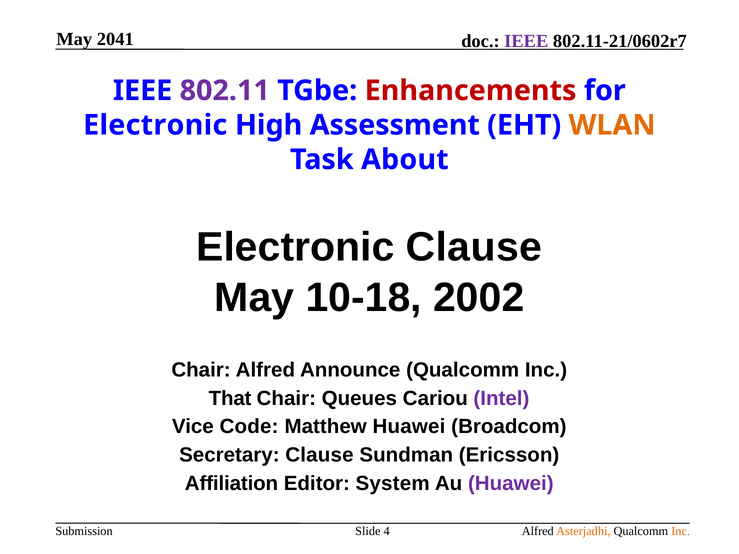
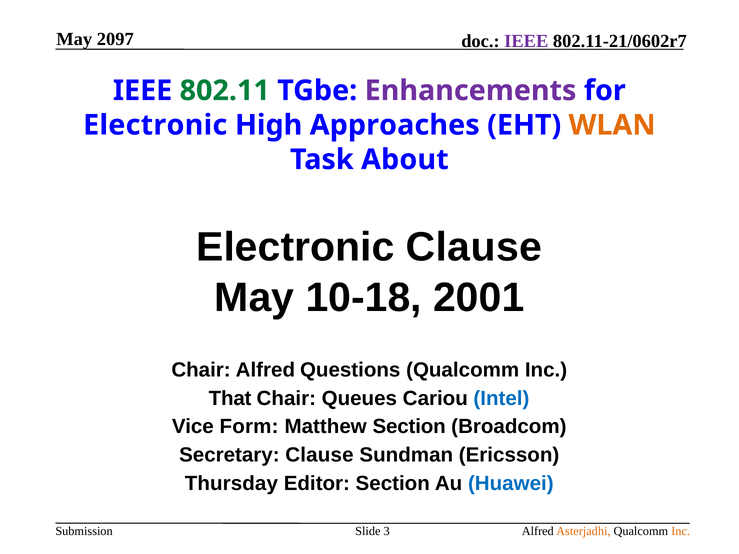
2041: 2041 -> 2097
802.11 colour: purple -> green
Enhancements colour: red -> purple
Assessment: Assessment -> Approaches
2002: 2002 -> 2001
Announce: Announce -> Questions
Intel colour: purple -> blue
Code: Code -> Form
Matthew Huawei: Huawei -> Section
Affiliation: Affiliation -> Thursday
Editor System: System -> Section
Huawei at (511, 484) colour: purple -> blue
4: 4 -> 3
